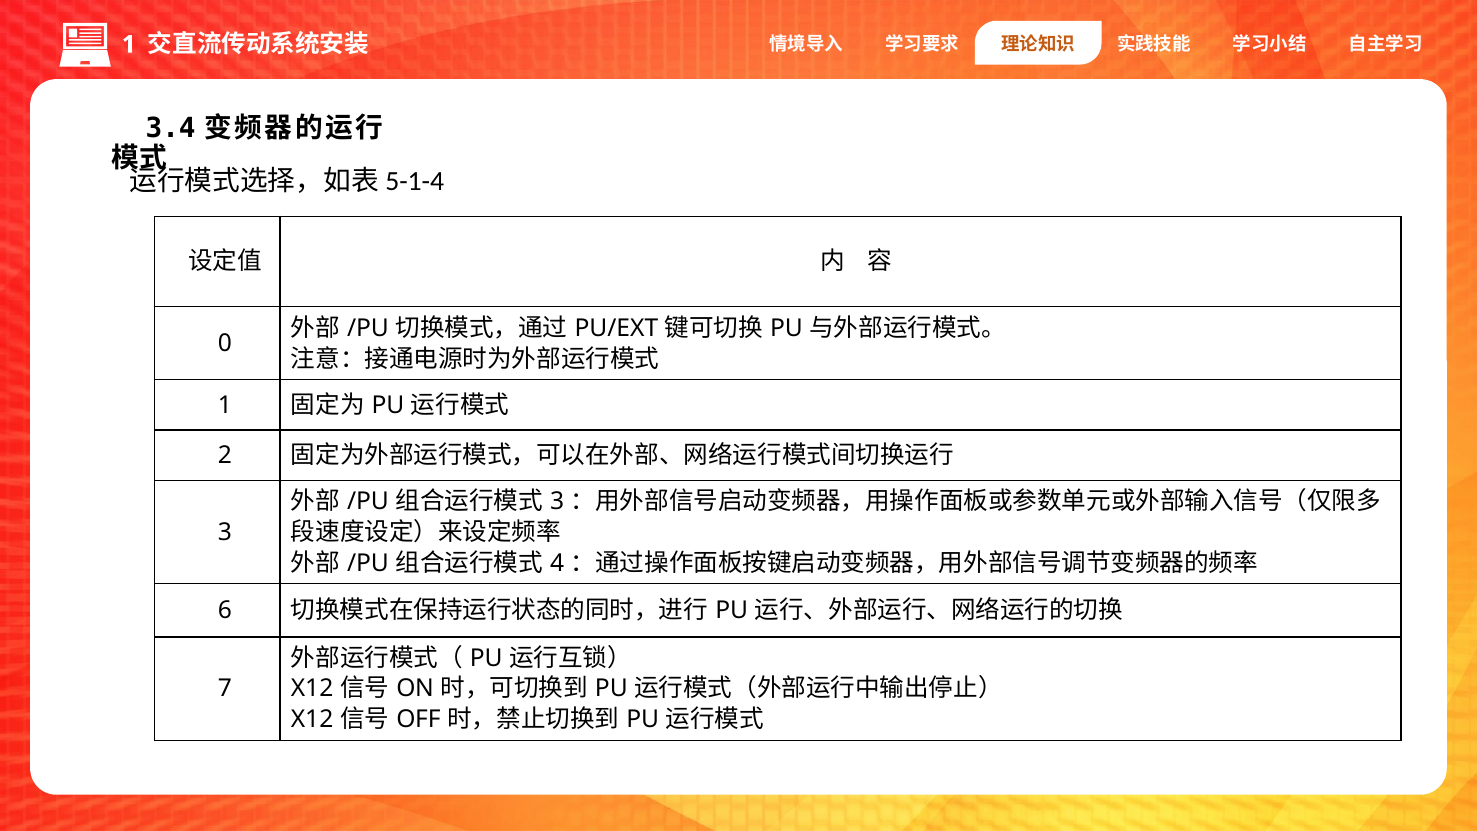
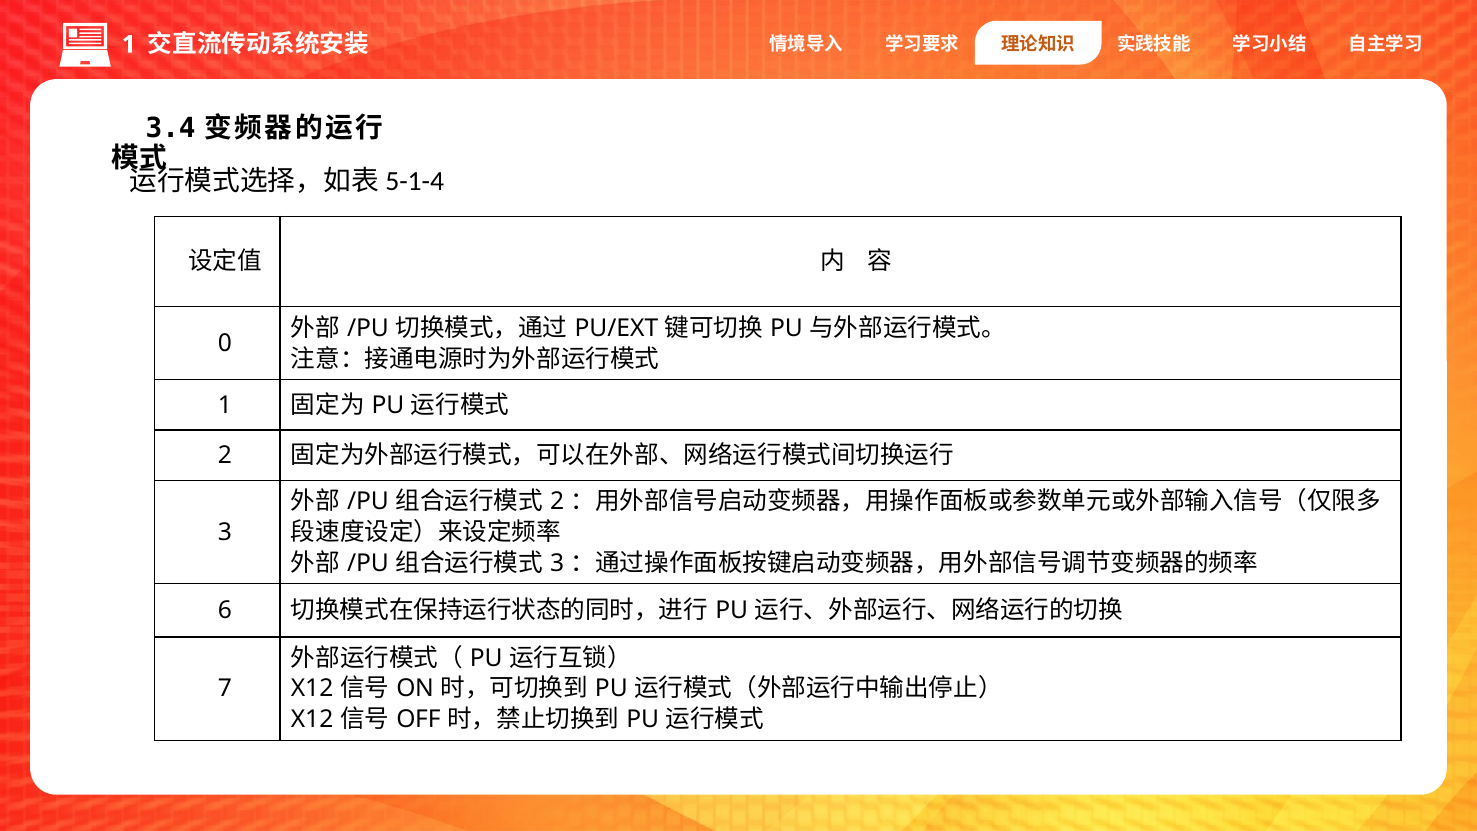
3 at (557, 501): 3 -> 2
4 at (557, 563): 4 -> 3
